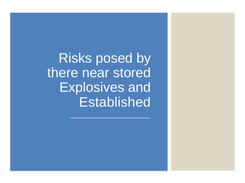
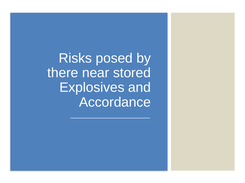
Established: Established -> Accordance
